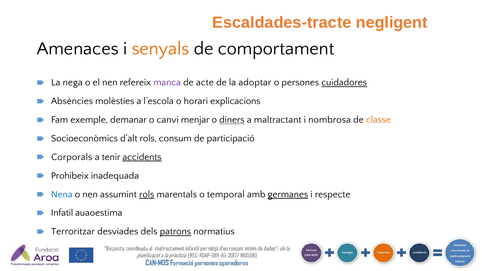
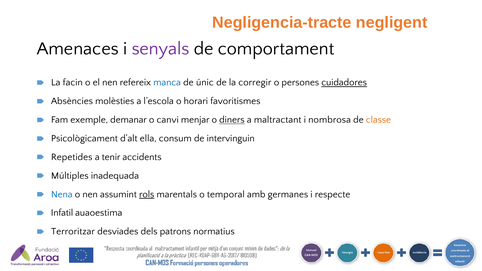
Escaldades-tracte: Escaldades-tracte -> Negligencia-tracte
senyals colour: orange -> purple
nega: nega -> facin
manca colour: purple -> blue
acte: acte -> únic
adoptar: adoptar -> corregir
explicacions: explicacions -> favoritismes
Socioeconòmics: Socioeconòmics -> Psicològicament
d’alt rols: rols -> ella
participació: participació -> intervinguin
Corporals: Corporals -> Repetides
accidents underline: present -> none
Prohibeix: Prohibeix -> Múltiples
germanes underline: present -> none
patrons underline: present -> none
